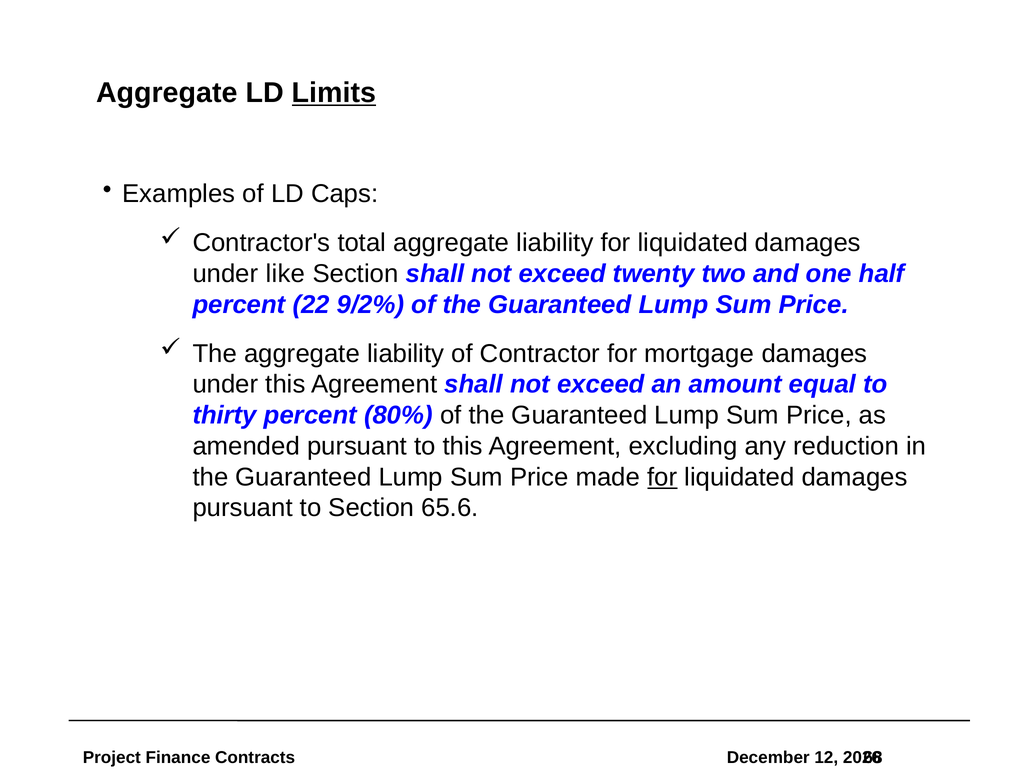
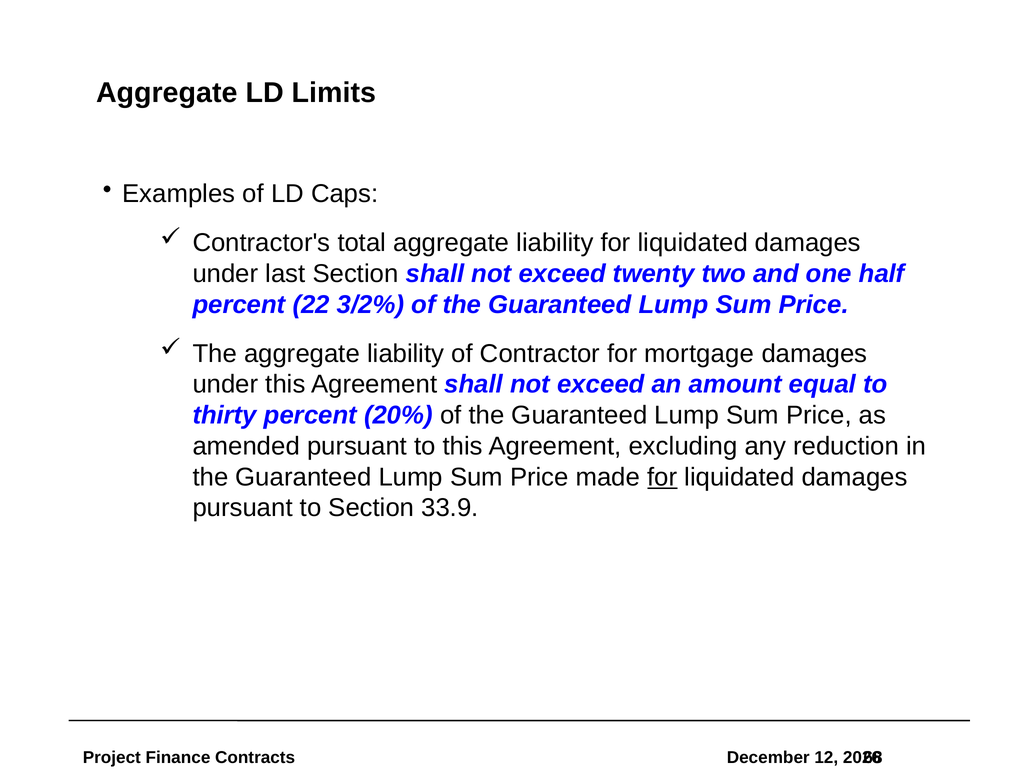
Limits underline: present -> none
like: like -> last
9/2%: 9/2% -> 3/2%
80%: 80% -> 20%
65.6: 65.6 -> 33.9
